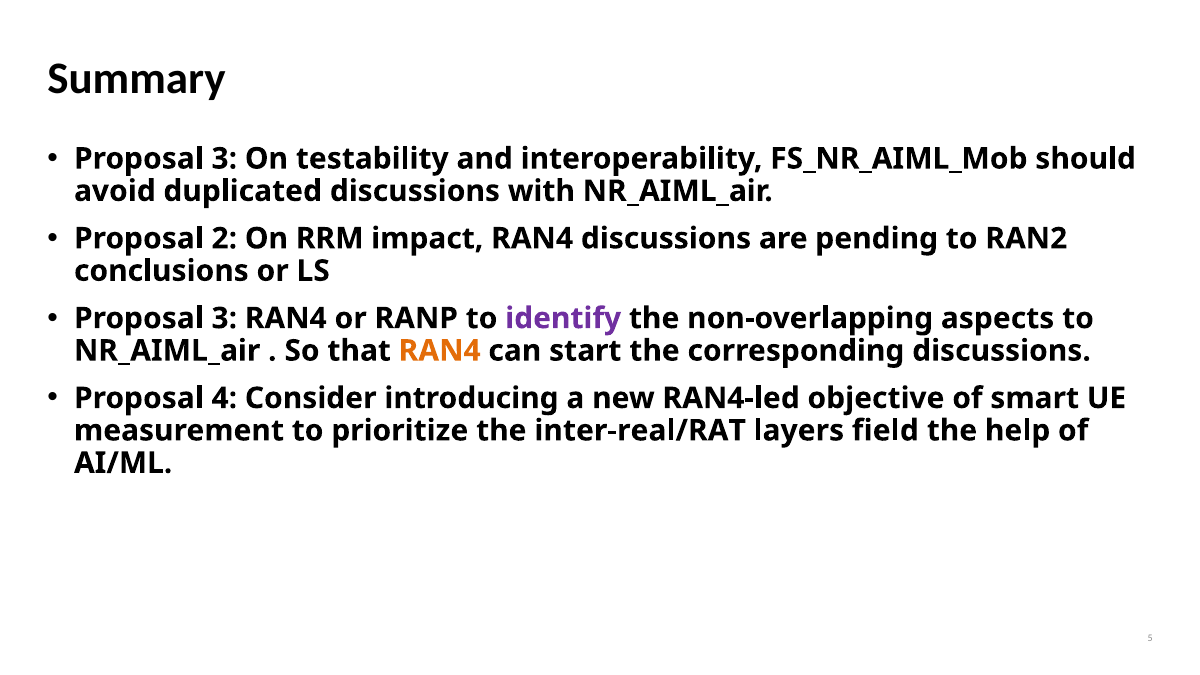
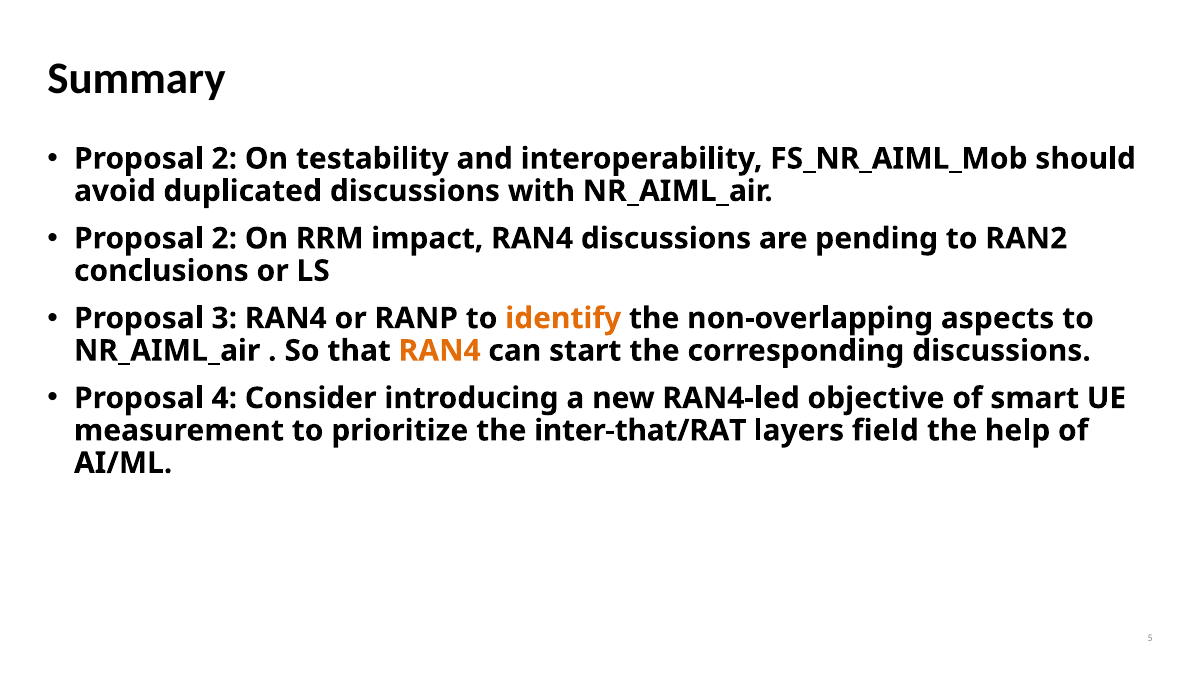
3 at (224, 159): 3 -> 2
identify colour: purple -> orange
inter-real/RAT: inter-real/RAT -> inter-that/RAT
